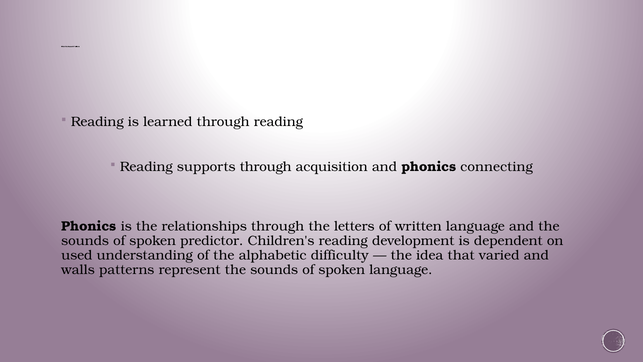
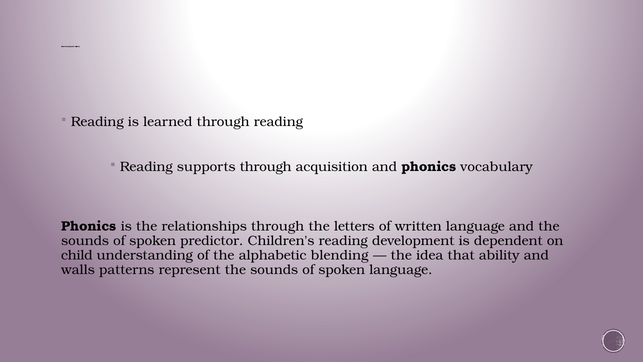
connecting: connecting -> vocabulary
used: used -> child
difficulty: difficulty -> blending
varied: varied -> ability
